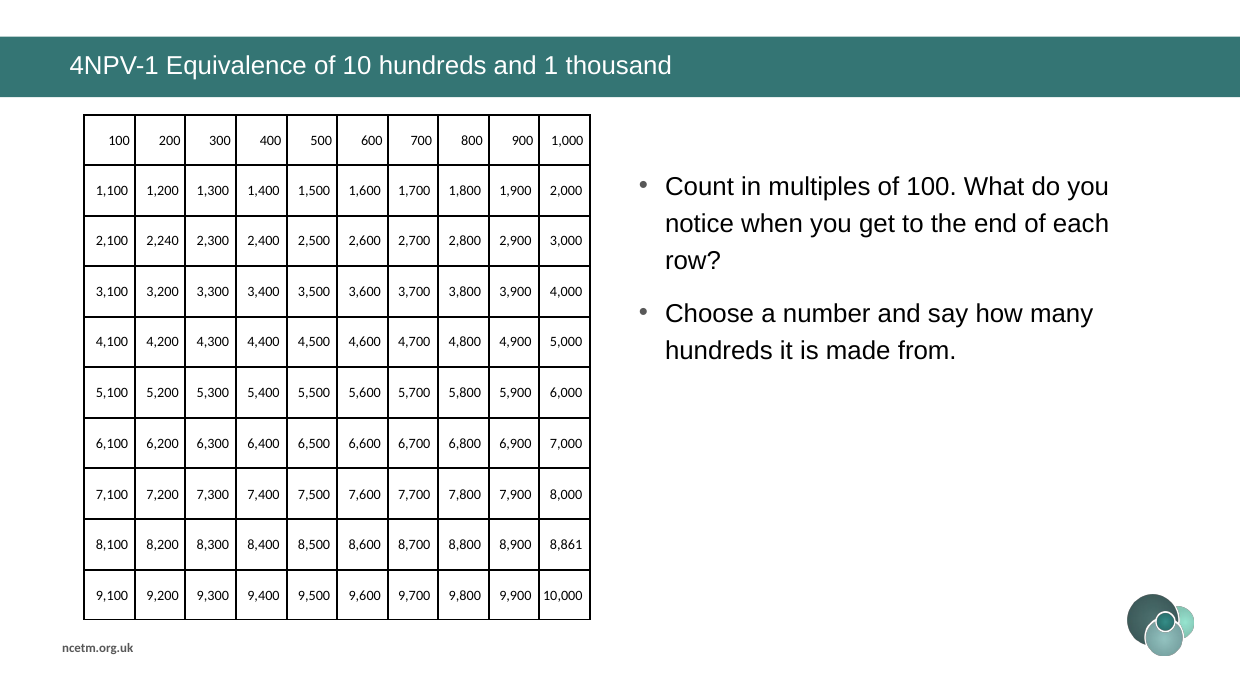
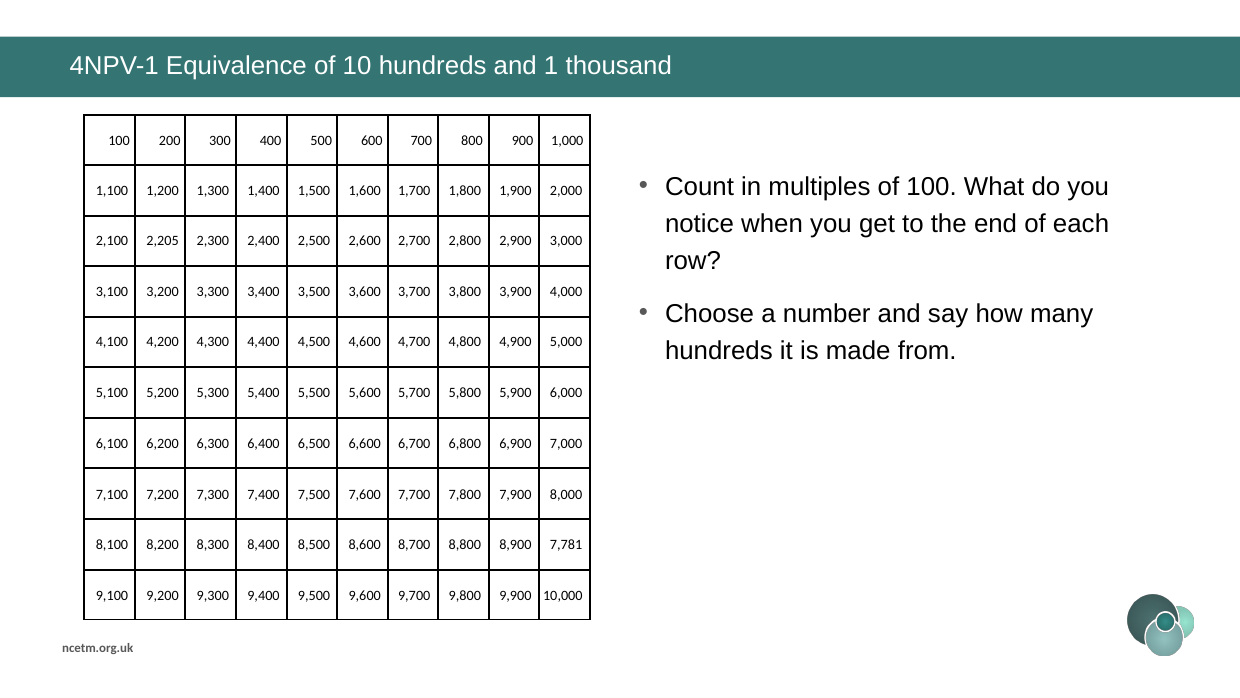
2,240: 2,240 -> 2,205
8,861: 8,861 -> 7,781
